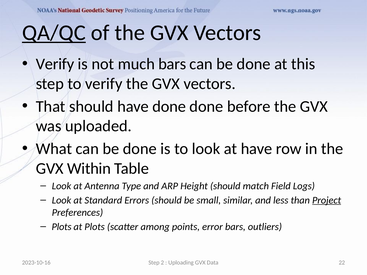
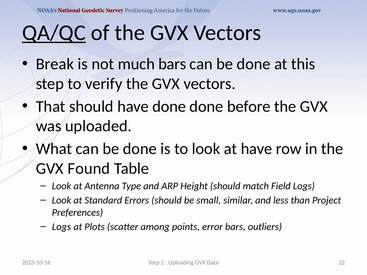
Verify at (55, 64): Verify -> Break
Within: Within -> Found
Project underline: present -> none
Plots at (62, 227): Plots -> Logs
